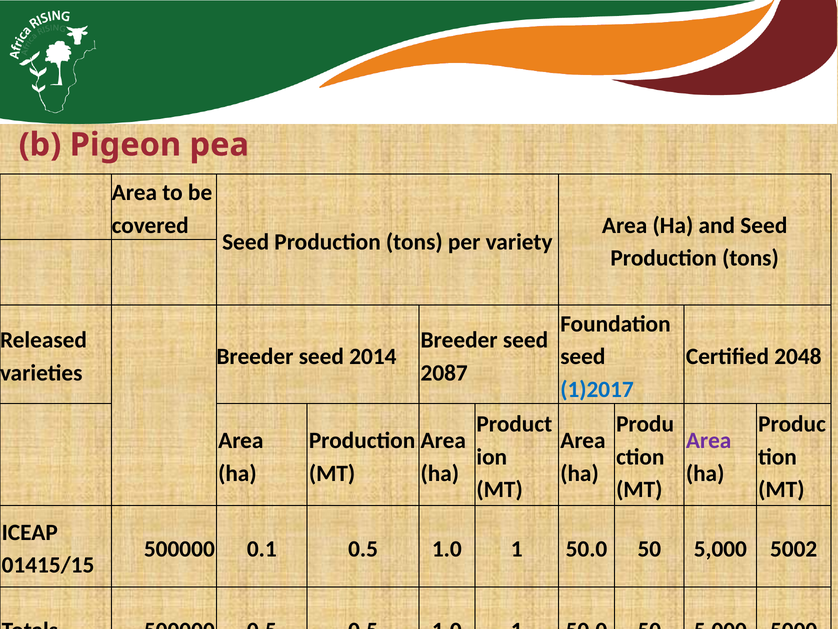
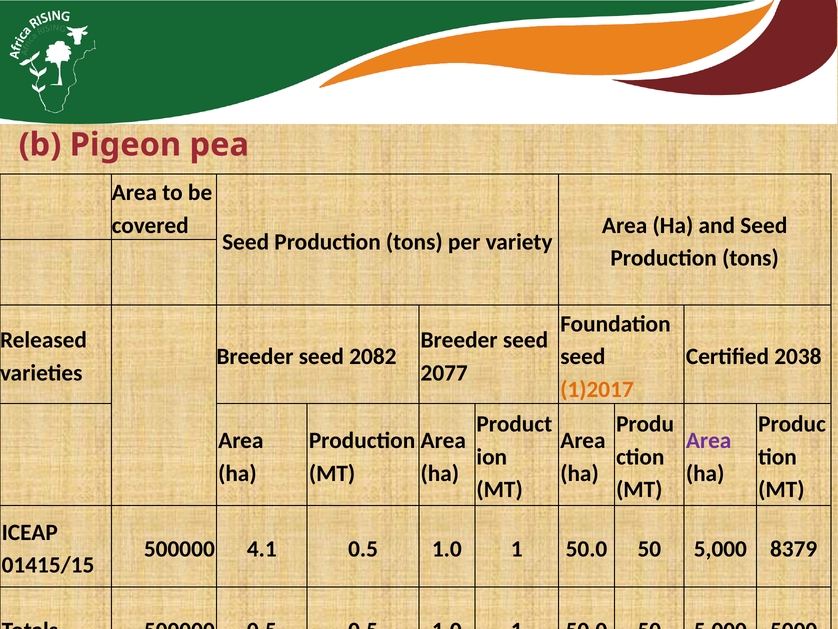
2014: 2014 -> 2082
2048: 2048 -> 2038
2087: 2087 -> 2077
1)2017 colour: blue -> orange
0.1: 0.1 -> 4.1
5002: 5002 -> 8379
